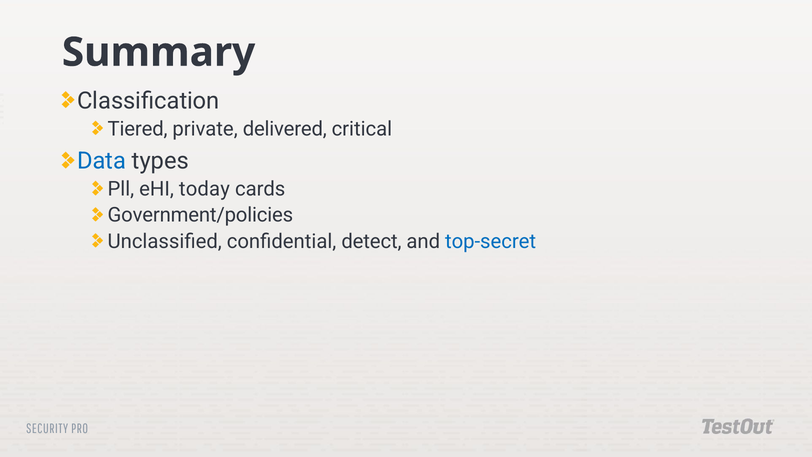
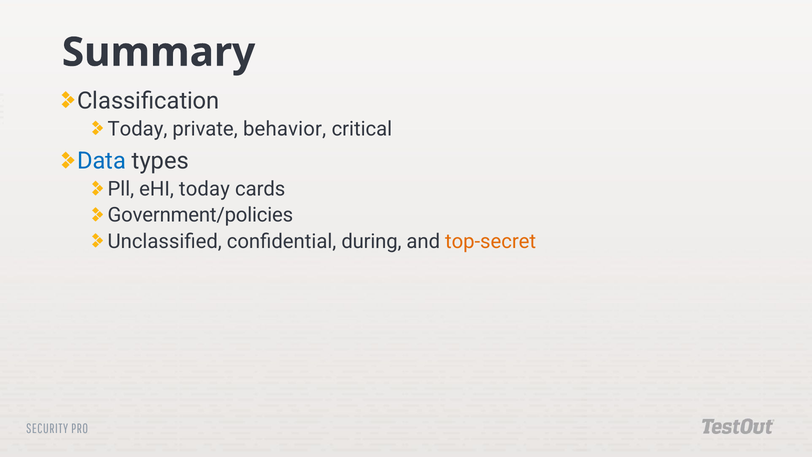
Tiered at (138, 129): Tiered -> Today
delivered: delivered -> behavior
detect: detect -> during
top-secret colour: blue -> orange
